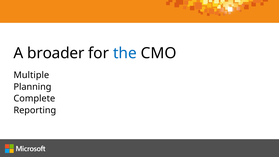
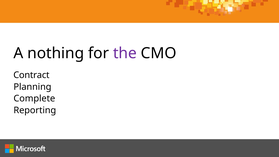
broader: broader -> nothing
the colour: blue -> purple
Multiple: Multiple -> Contract
